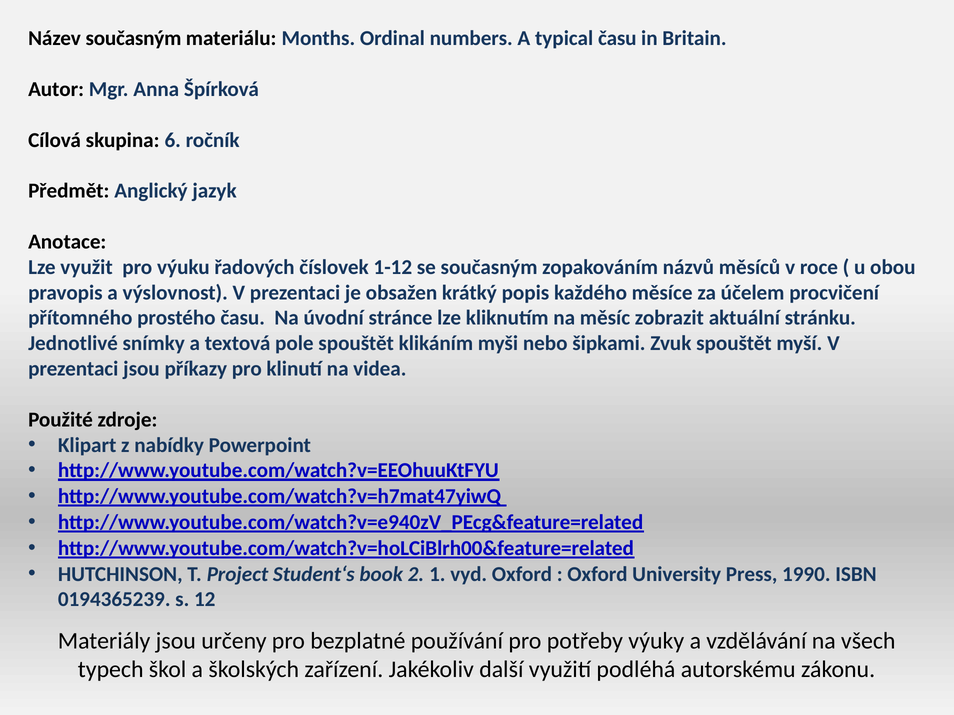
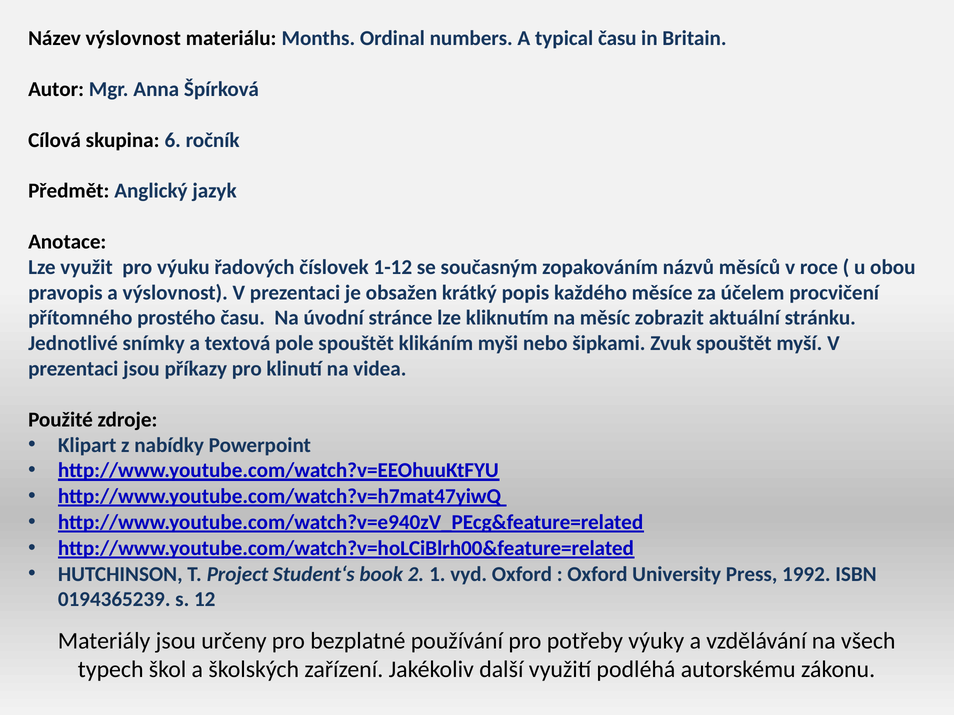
Název současným: současným -> výslovnost
1990: 1990 -> 1992
